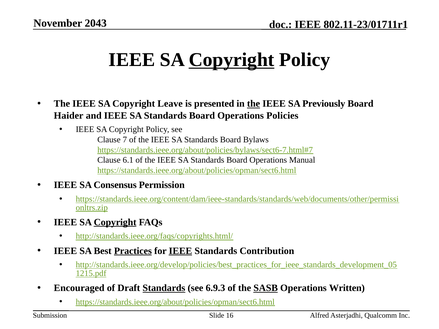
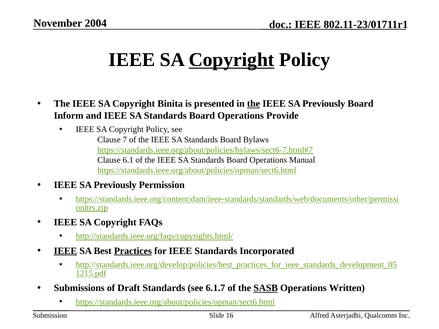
2043: 2043 -> 2004
Leave: Leave -> Binita
Haider: Haider -> Inform
Policies: Policies -> Provide
Consensus at (115, 185): Consensus -> Previously
Copyright at (115, 222) underline: present -> none
IEEE at (65, 251) underline: none -> present
IEEE at (180, 251) underline: present -> none
Contribution: Contribution -> Incorporated
Encouraged: Encouraged -> Submissions
Standards at (164, 288) underline: present -> none
6.9.3: 6.9.3 -> 6.1.7
